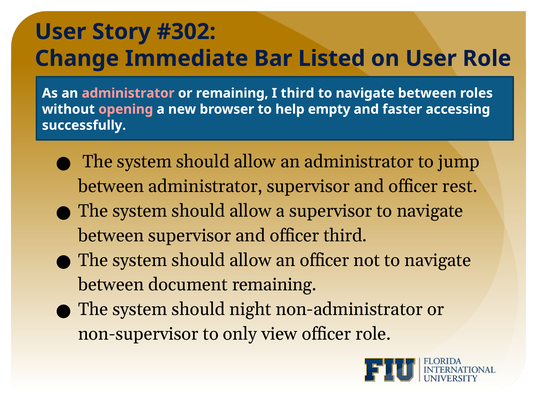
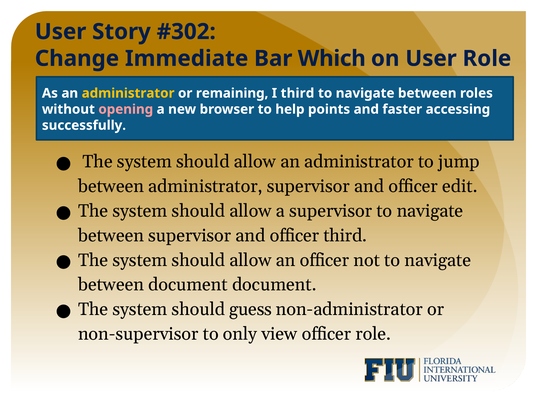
Listed: Listed -> Which
administrator at (128, 93) colour: pink -> yellow
empty: empty -> points
rest: rest -> edit
document remaining: remaining -> document
night: night -> guess
